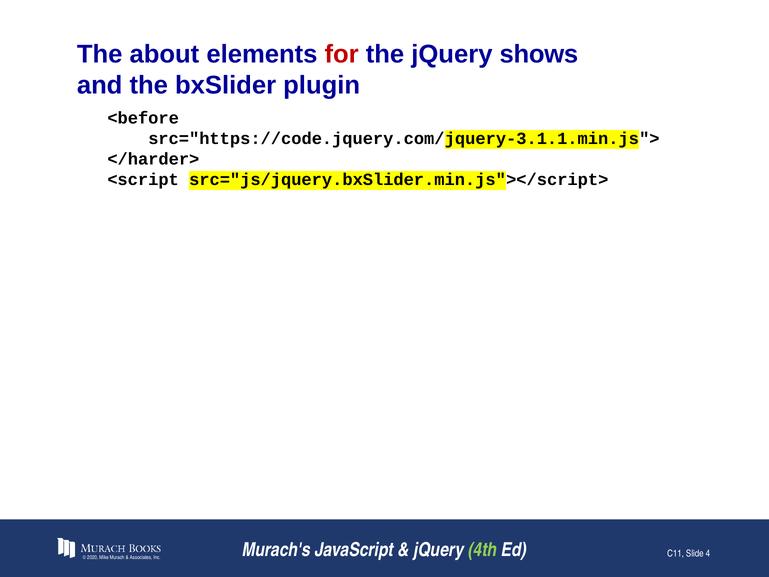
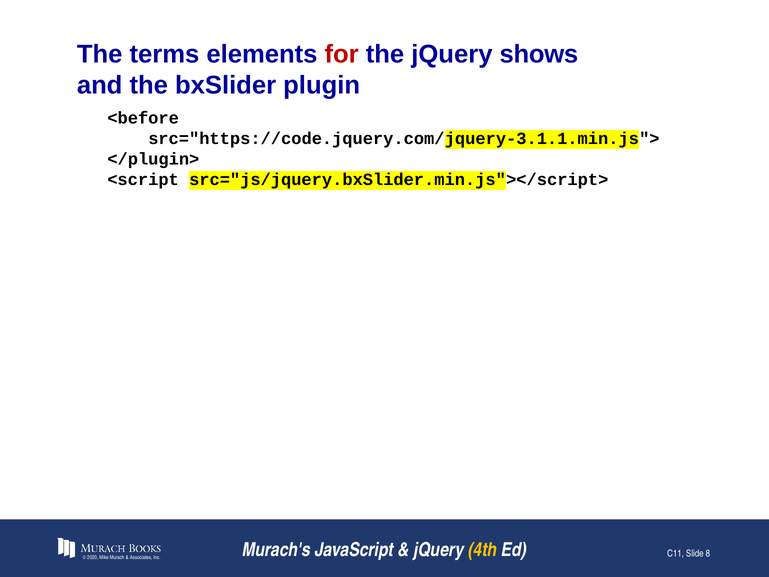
about: about -> terms
</harder>: </harder> -> </plugin>
4th colour: light green -> yellow
4: 4 -> 8
